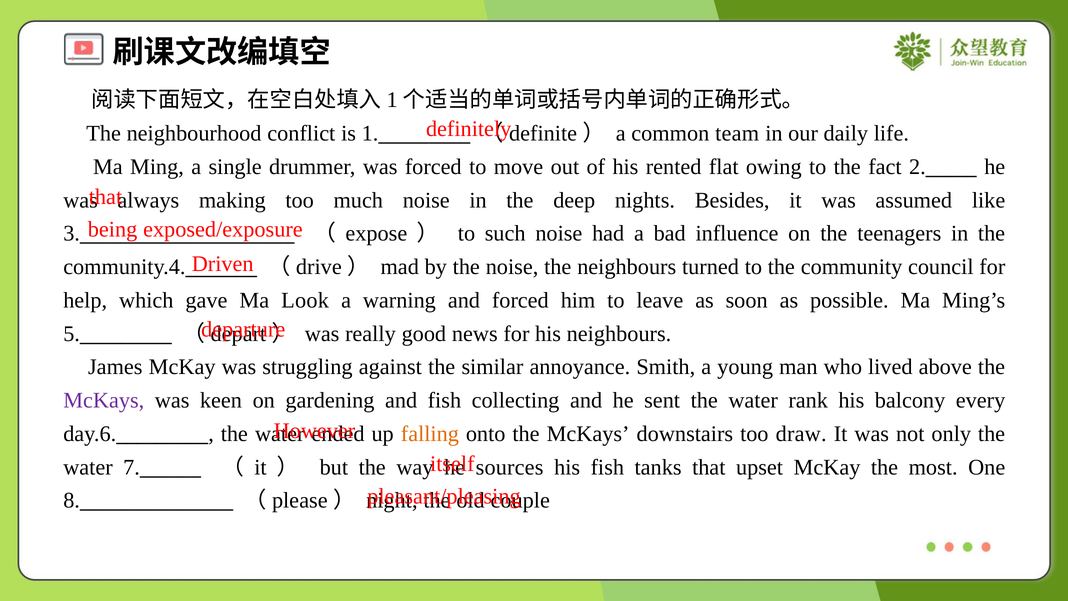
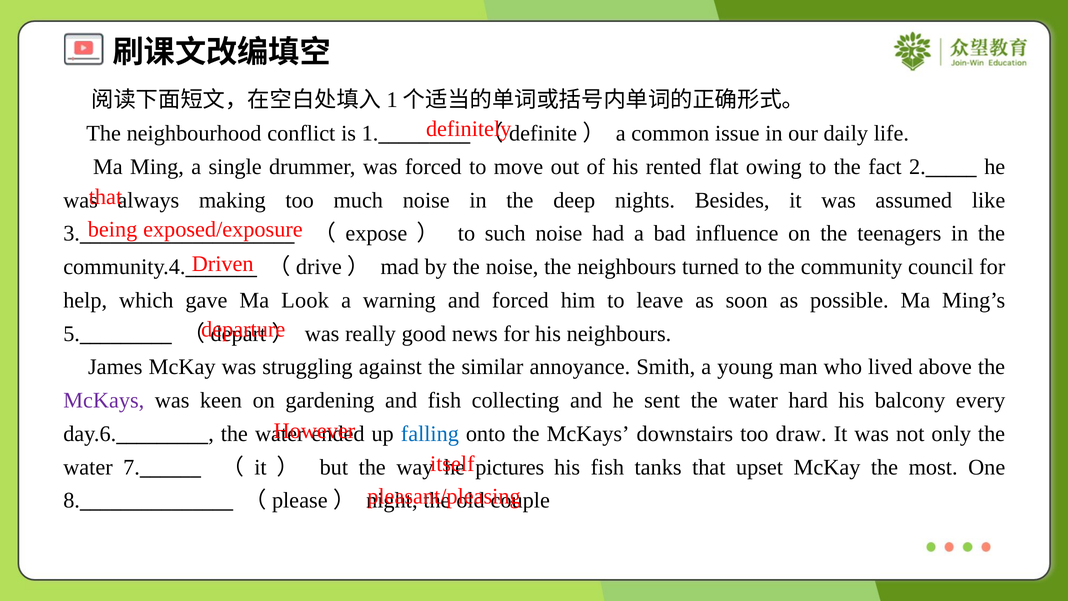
team: team -> issue
rank: rank -> hard
falling colour: orange -> blue
sources: sources -> pictures
